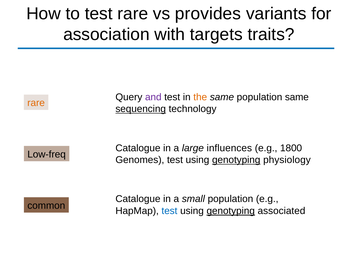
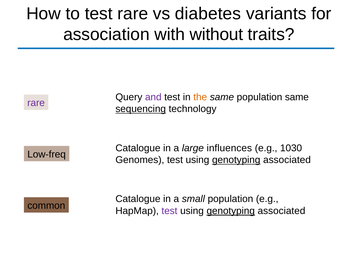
provides: provides -> diabetes
targets: targets -> without
rare at (36, 103) colour: orange -> purple
1800: 1800 -> 1030
physiology at (287, 160): physiology -> associated
test at (169, 211) colour: blue -> purple
